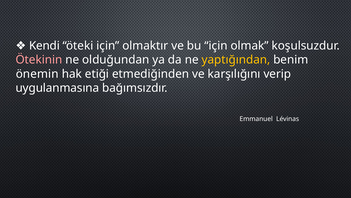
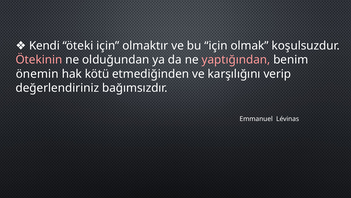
yaptığından colour: yellow -> pink
etiği: etiği -> kötü
uygulanmasına: uygulanmasına -> değerlendiriniz
